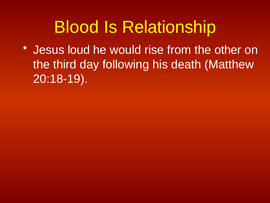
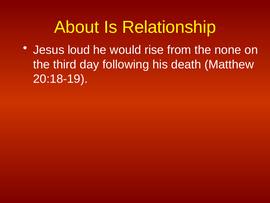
Blood: Blood -> About
other: other -> none
